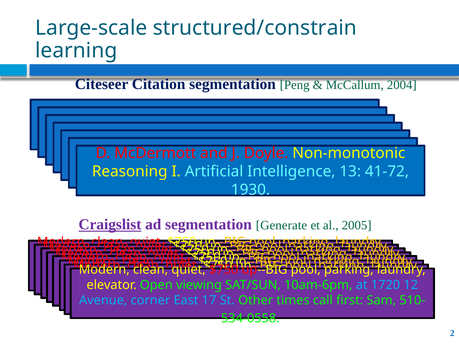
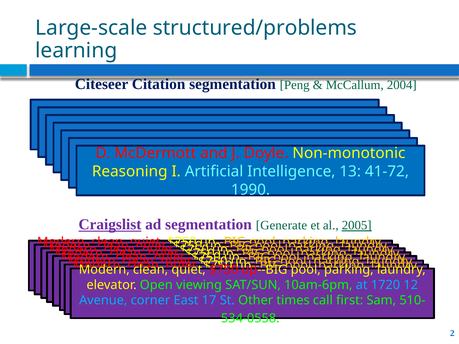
structured/constrain: structured/constrain -> structured/problems
1930: 1930 -> 1990
2005 underline: none -> present
